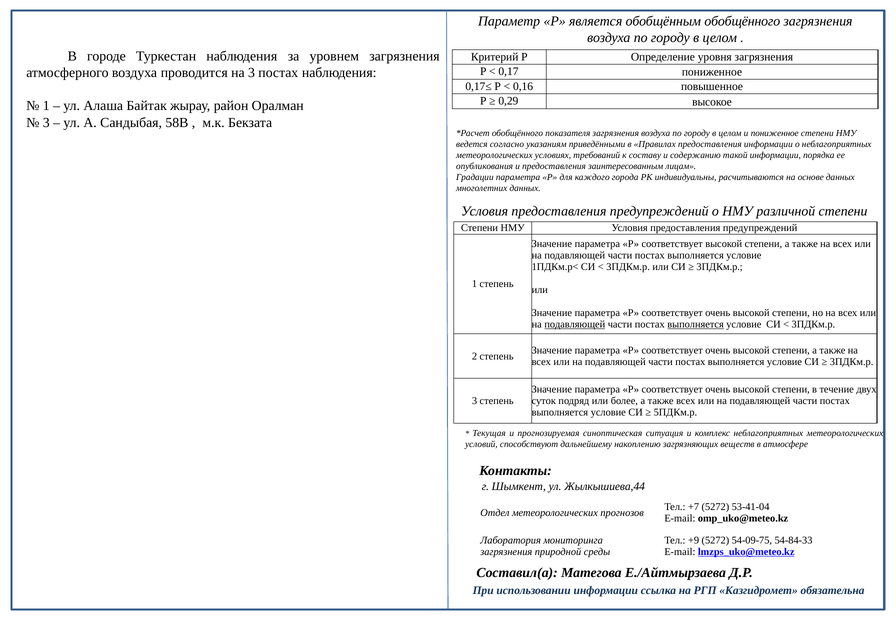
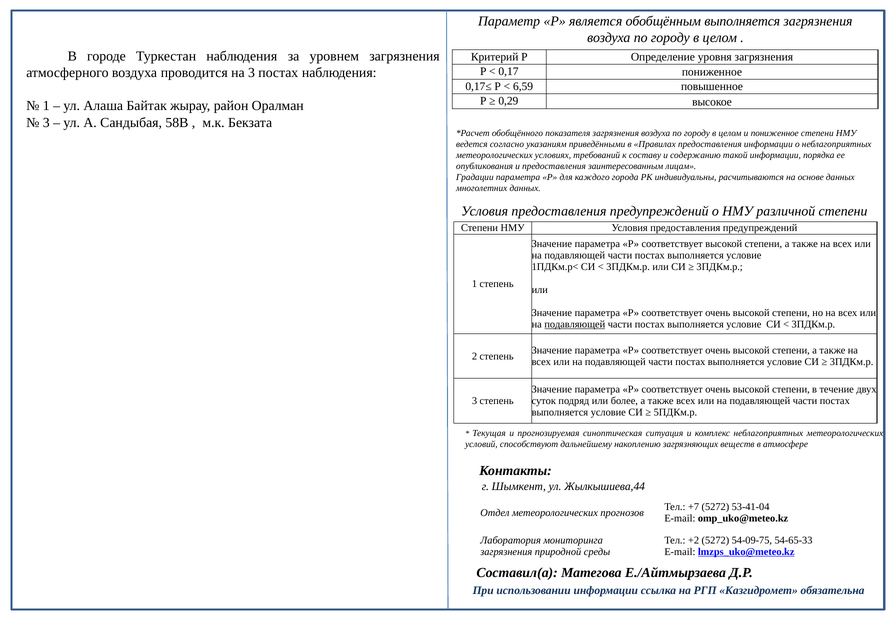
обобщённым обобщённого: обобщённого -> выполняется
0,16: 0,16 -> 6,59
выполняется at (696, 324) underline: present -> none
+9: +9 -> +2
54-84-33: 54-84-33 -> 54-65-33
